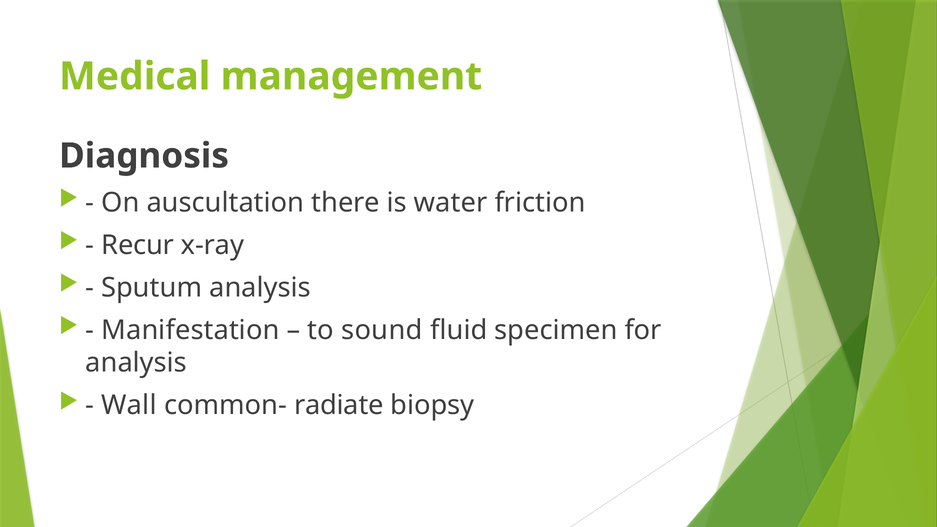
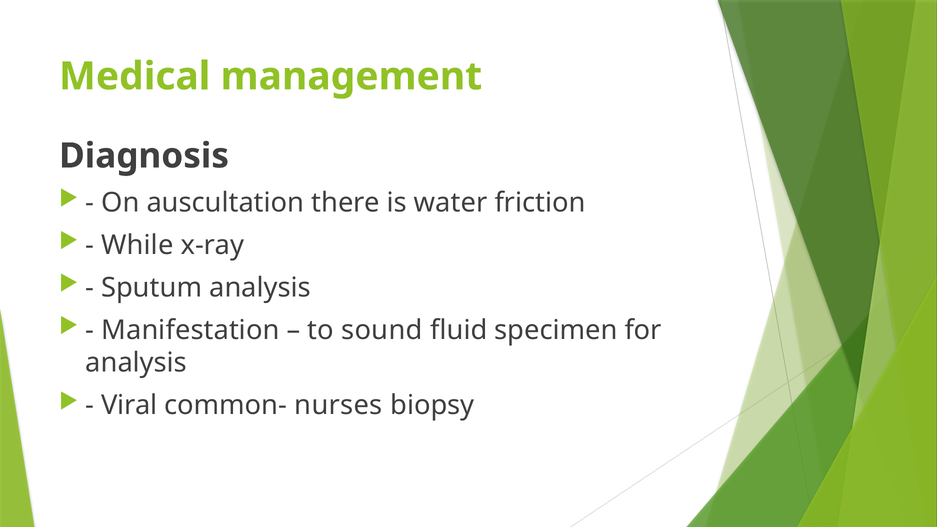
Recur: Recur -> While
Wall: Wall -> Viral
radiate: radiate -> nurses
